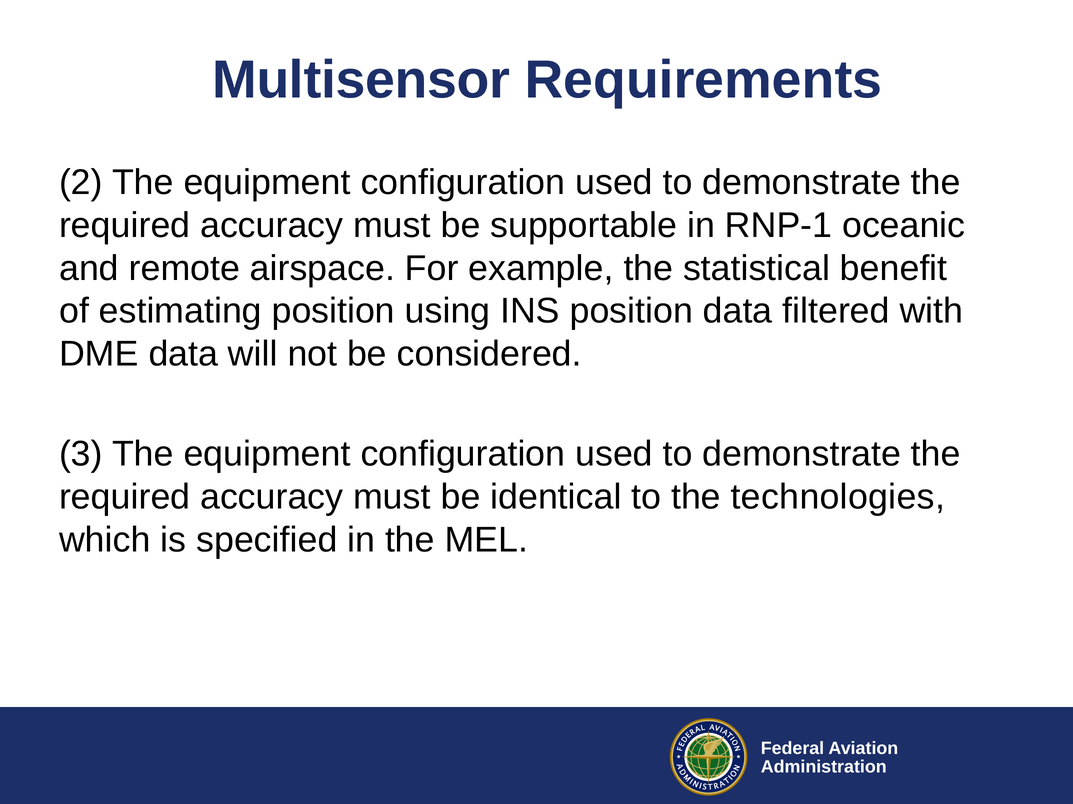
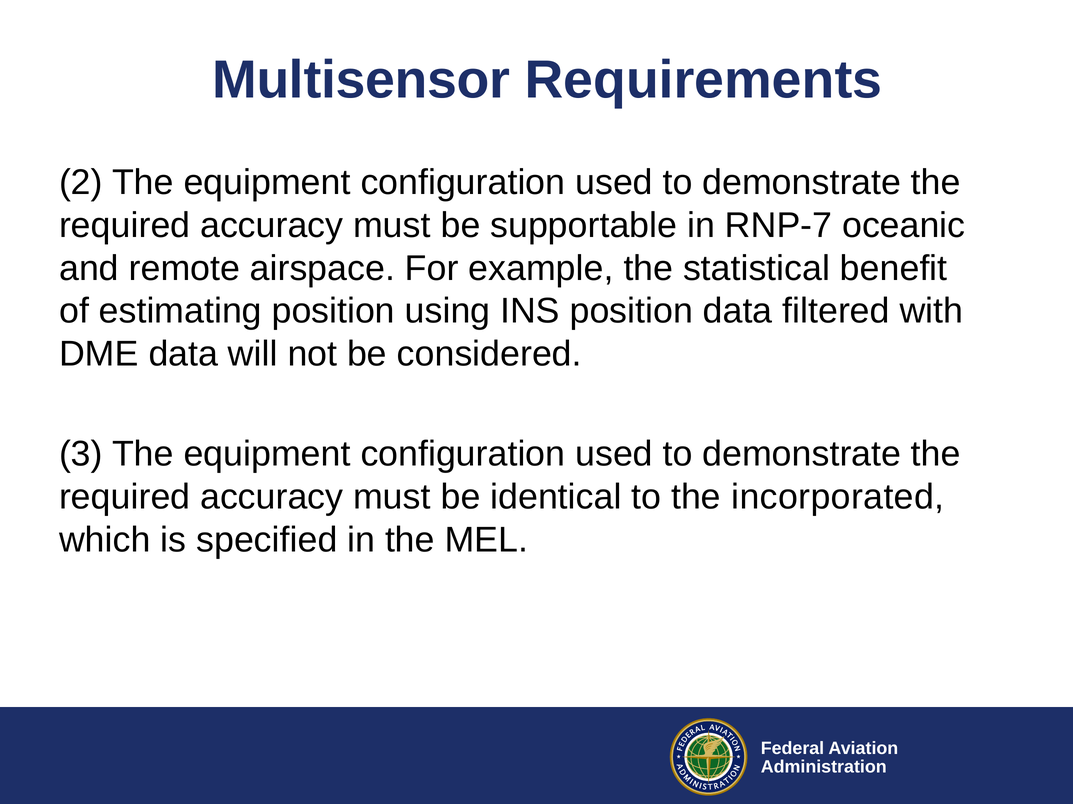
RNP-1: RNP-1 -> RNP-7
technologies: technologies -> incorporated
